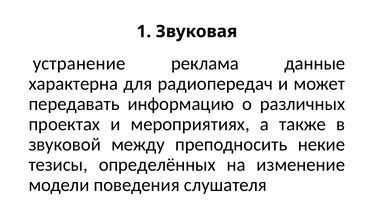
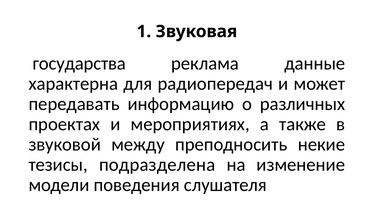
устранение: устранение -> государства
определённых: определённых -> подразделена
